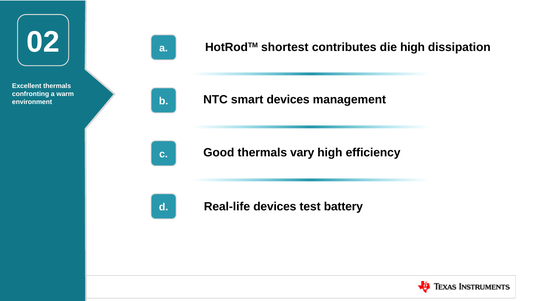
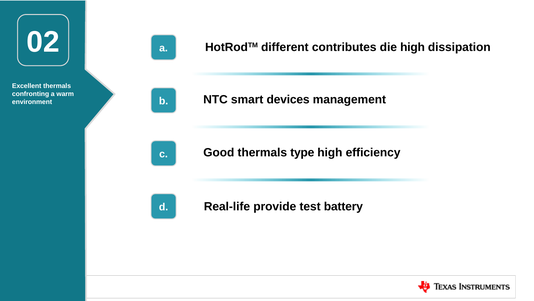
shortest: shortest -> different
vary: vary -> type
Real-life devices: devices -> provide
